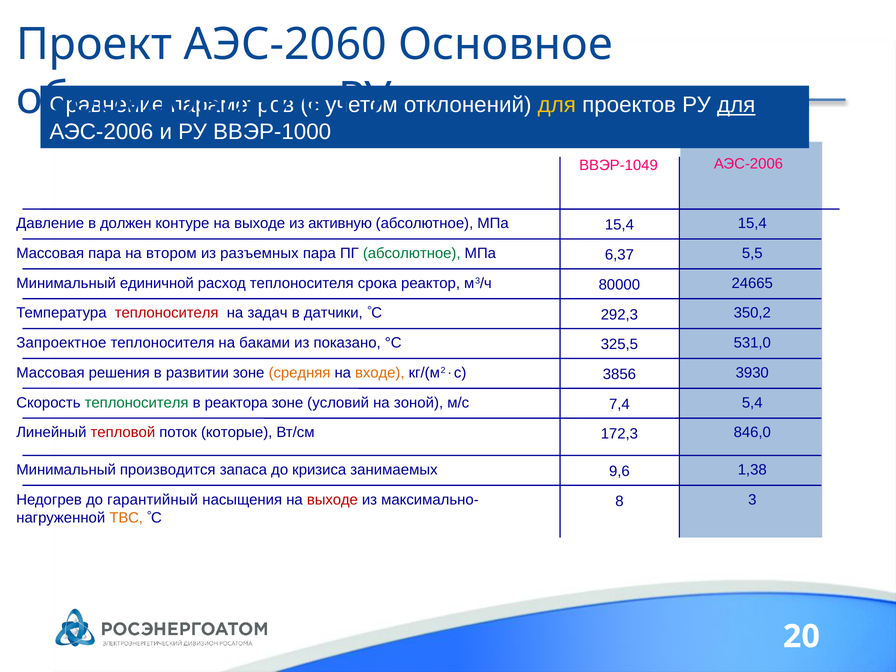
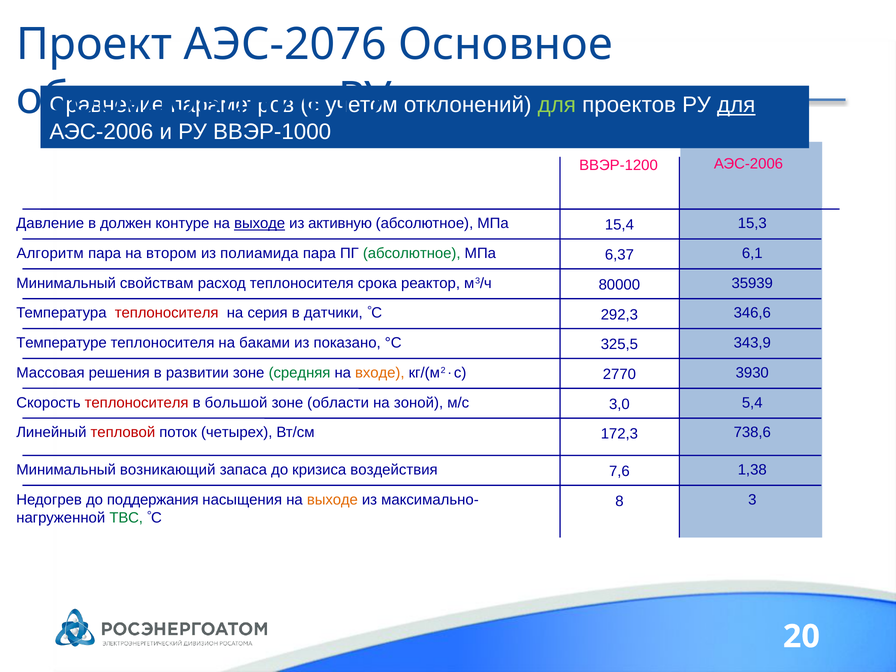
АЭС-2060: АЭС-2060 -> АЭС-2076
для at (557, 105) colour: yellow -> light green
ВВЭР-1049: ВВЭР-1049 -> ВВЭР-1200
выходе at (260, 223) underline: none -> present
МПа 15,4: 15,4 -> 15,3
Массовая at (50, 253): Массовая -> Алгоритм
разъемных: разъемных -> полиамида
5,5: 5,5 -> 6,1
единичной: единичной -> свойствам
24665: 24665 -> 35939
задач: задач -> серия
350,2: 350,2 -> 346,6
Запроектное: Запроектное -> Температуре
531,0: 531,0 -> 343,9
средняя colour: orange -> green
3856: 3856 -> 2770
теплоносителя at (137, 403) colour: green -> red
реактора: реактора -> большой
условий: условий -> области
7,4: 7,4 -> 3,0
которые: которые -> четырех
846,0: 846,0 -> 738,6
производится: производится -> возникающий
занимаемых: занимаемых -> воздействия
9,6: 9,6 -> 7,6
гарантийный: гарантийный -> поддержания
выходе at (332, 500) colour: red -> orange
ТВС colour: orange -> green
